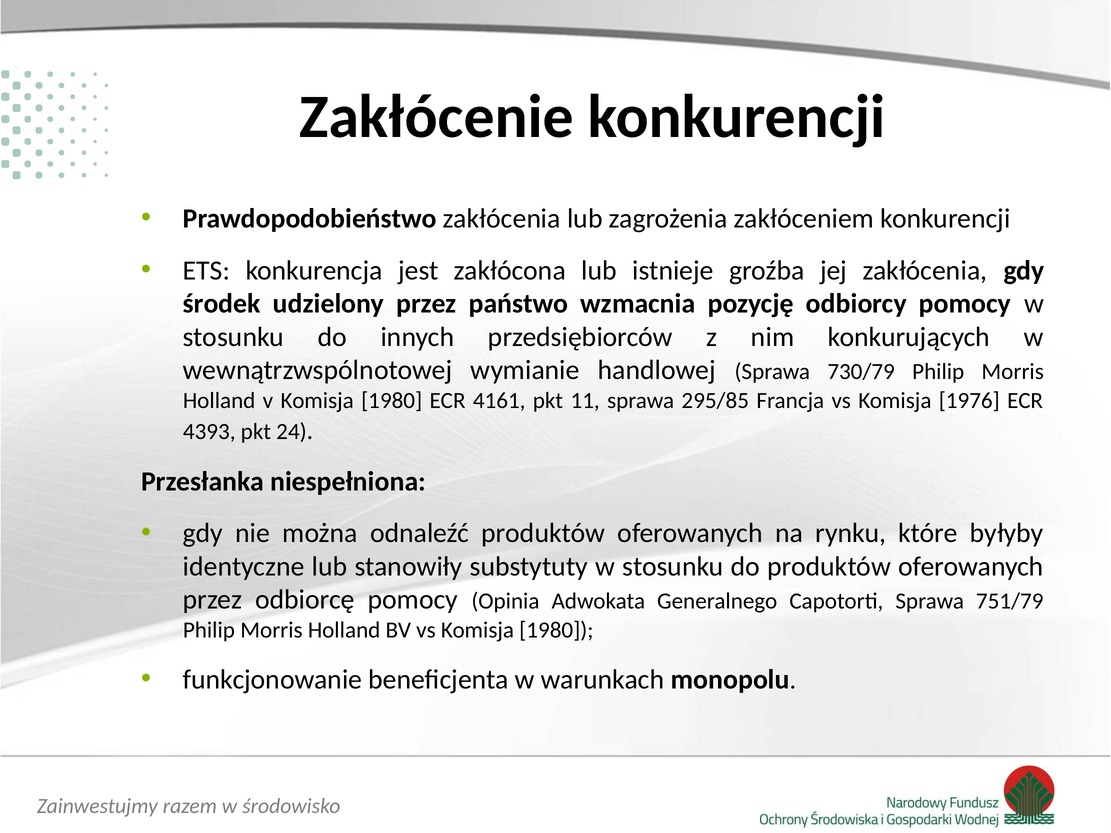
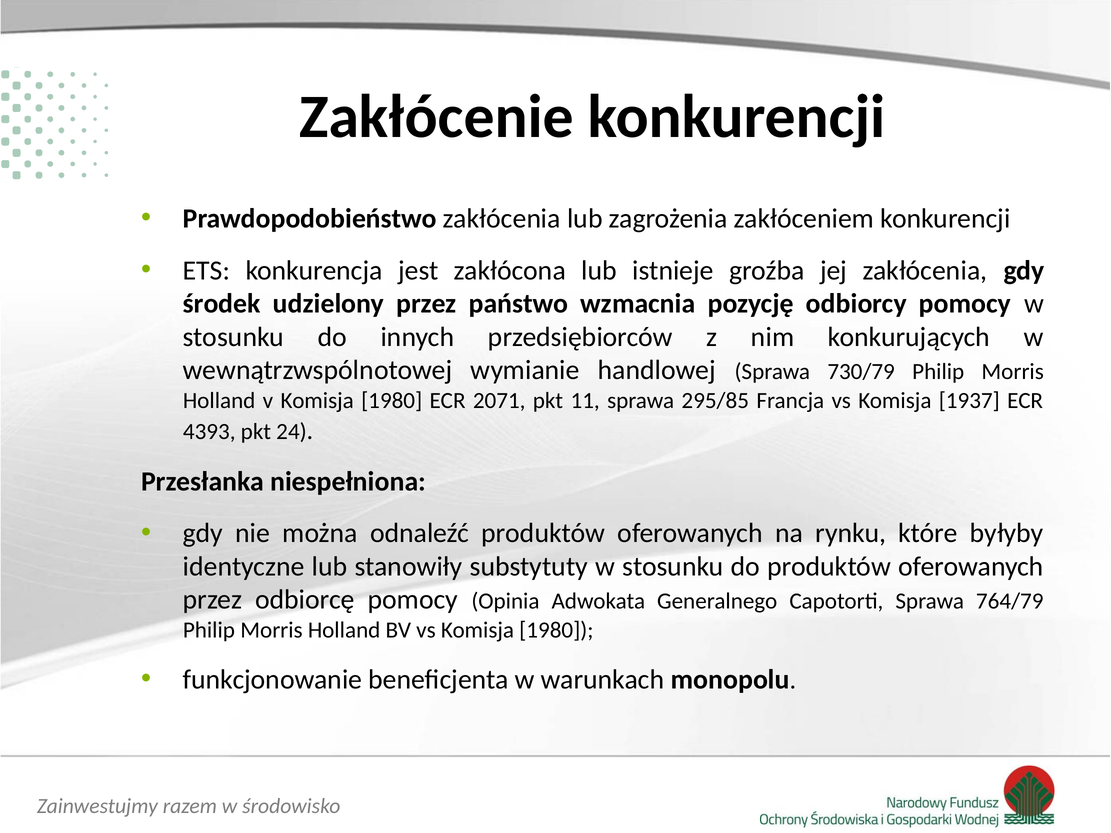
4161: 4161 -> 2071
1976: 1976 -> 1937
751/79: 751/79 -> 764/79
